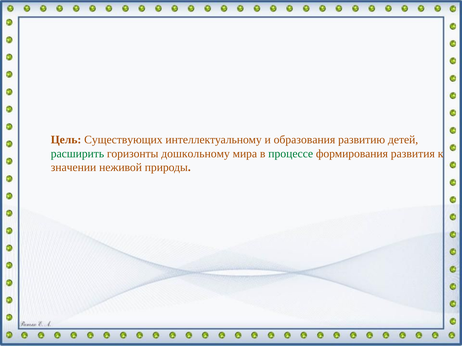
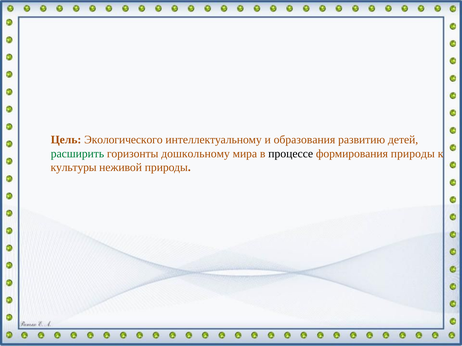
Существующих: Существующих -> Экологического
процессе colour: green -> black
формирования развития: развития -> природы
значении: значении -> культуры
